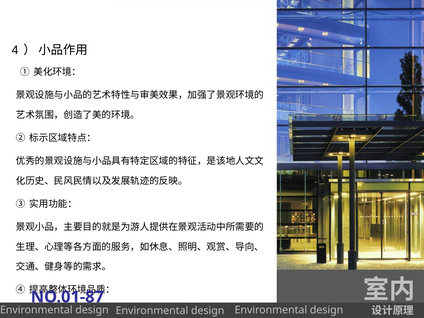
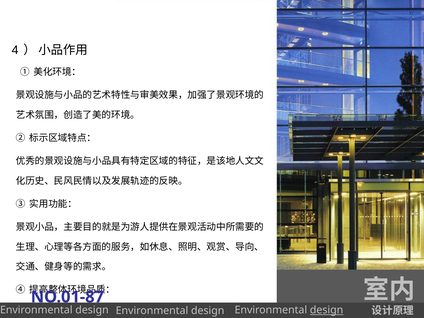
design at (327, 310) underline: none -> present
